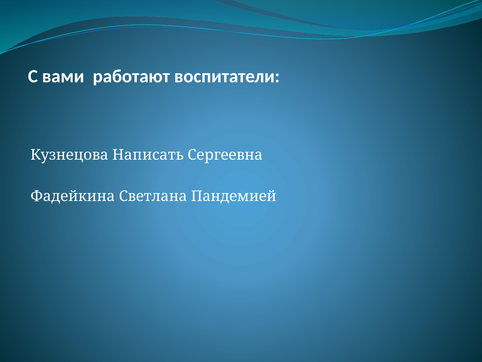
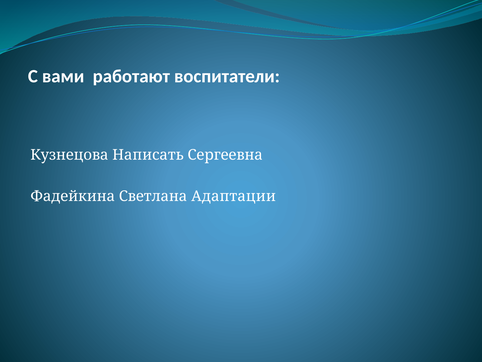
Пандемией: Пандемией -> Адаптации
